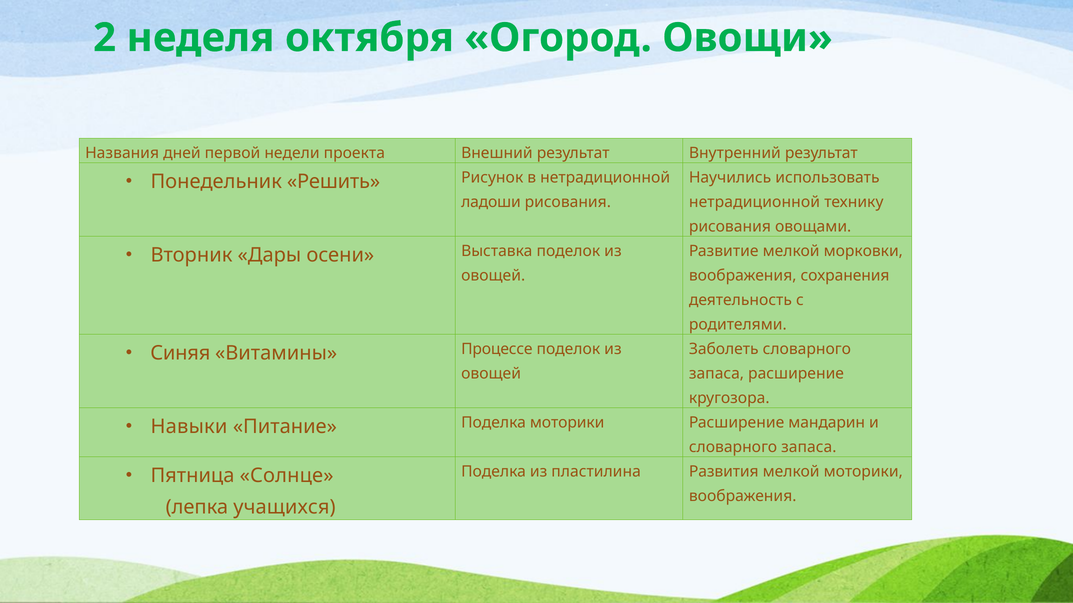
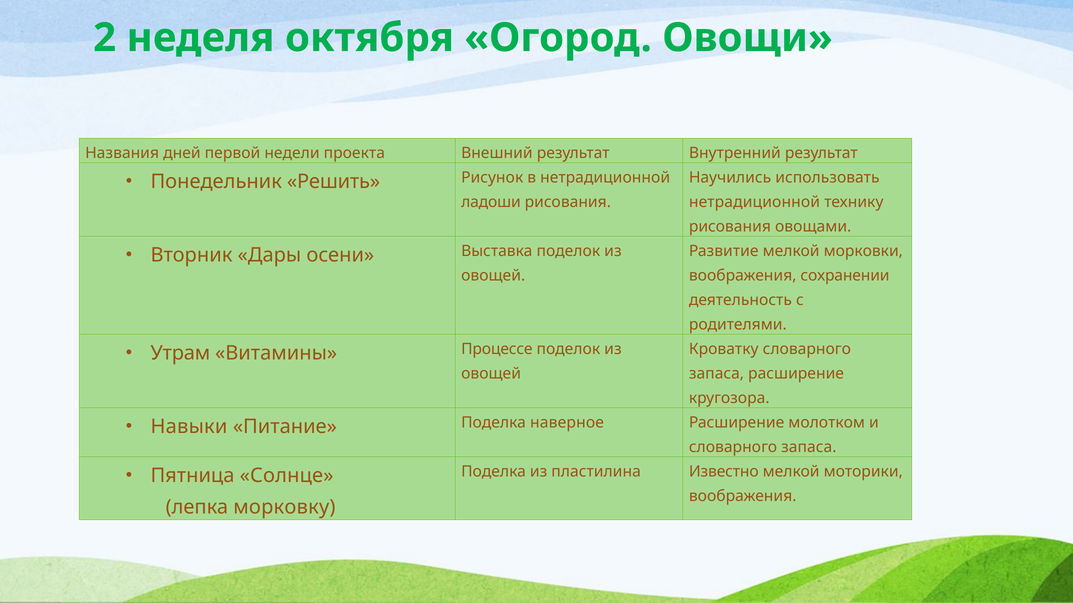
сохранения: сохранения -> сохранении
Синяя: Синяя -> Утрам
Заболеть: Заболеть -> Кроватку
Поделка моторики: моторики -> наверное
мандарин: мандарин -> молотком
Развития: Развития -> Известно
учащихся: учащихся -> морковку
